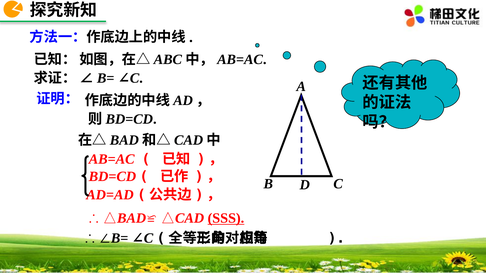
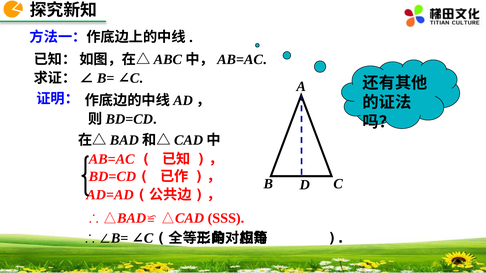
SSS underline: present -> none
